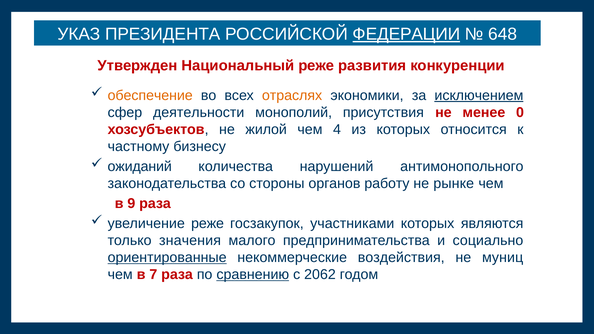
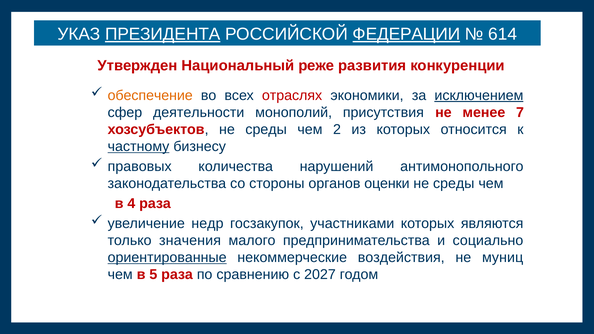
ПРЕЗИДЕНТА underline: none -> present
648: 648 -> 614
отраслях colour: orange -> red
0: 0 -> 7
хозсубъектов не жилой: жилой -> среды
4: 4 -> 2
частному underline: none -> present
ожиданий: ожиданий -> правовых
работу: работу -> оценки
рынке at (454, 184): рынке -> среды
9: 9 -> 4
увеличение реже: реже -> недр
7: 7 -> 5
сравнению underline: present -> none
2062: 2062 -> 2027
